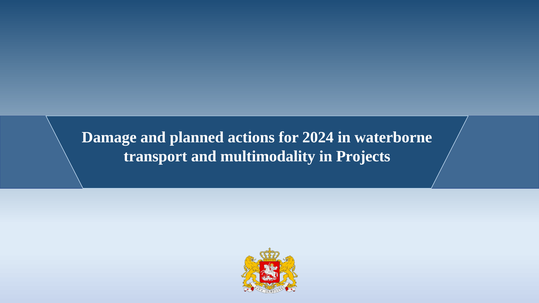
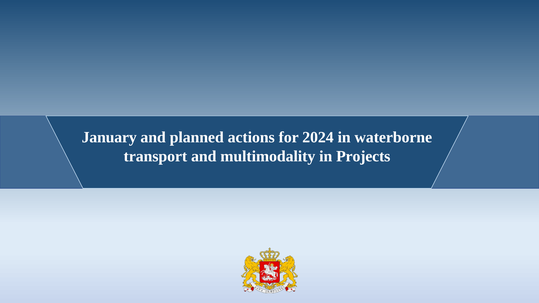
Damage: Damage -> January
